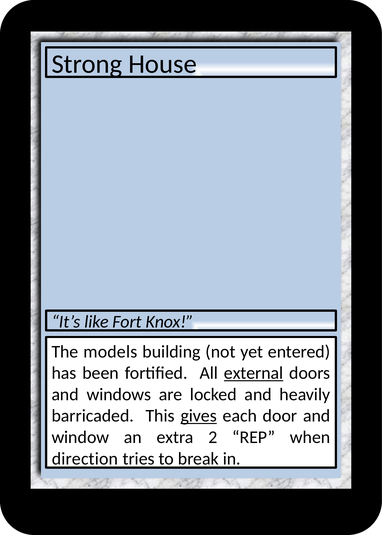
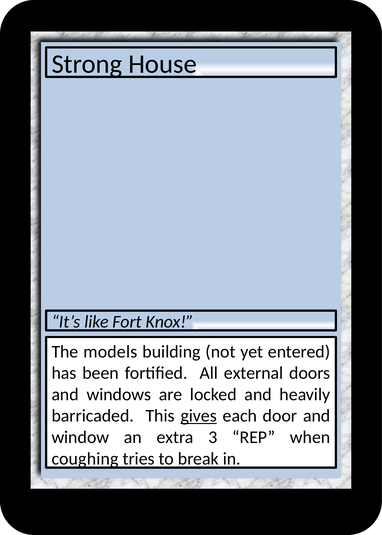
external underline: present -> none
2: 2 -> 3
direction: direction -> coughing
